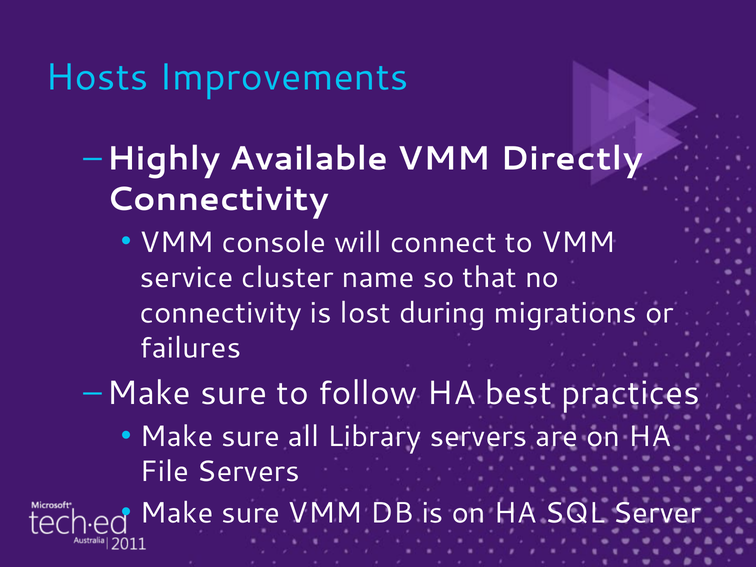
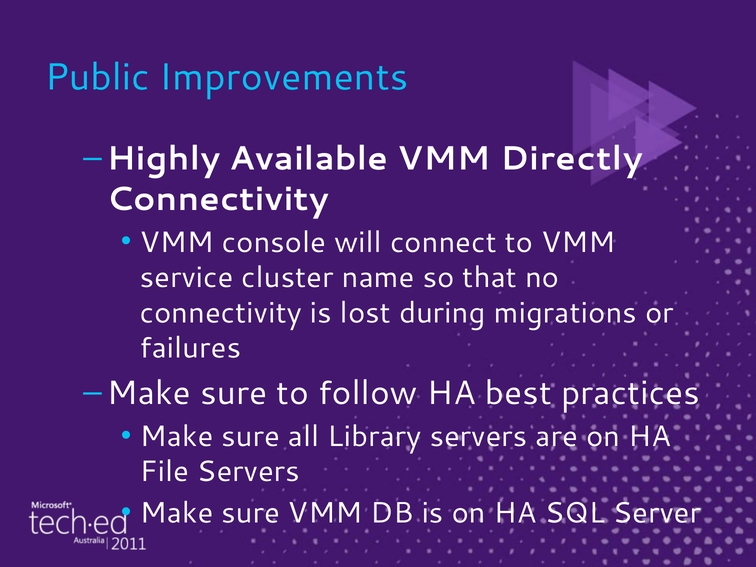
Hosts: Hosts -> Public
